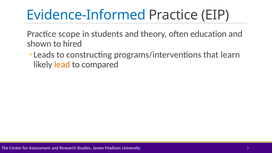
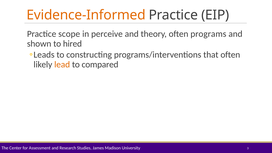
Evidence-Informed colour: blue -> orange
students: students -> perceive
education: education -> programs
that learn: learn -> often
